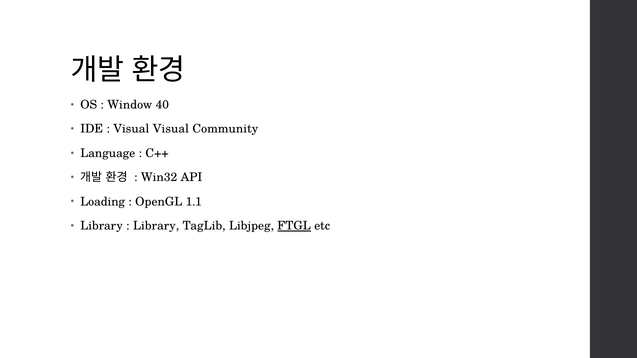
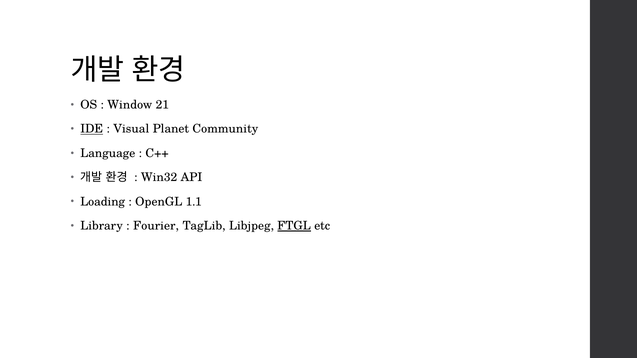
40: 40 -> 21
IDE underline: none -> present
Visual Visual: Visual -> Planet
Library at (156, 226): Library -> Fourier
